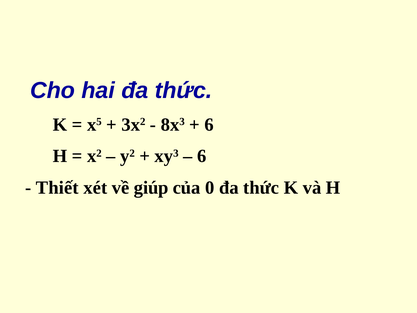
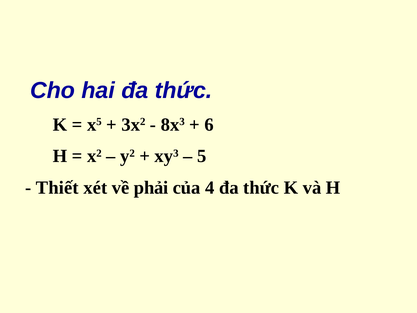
6 at (202, 156): 6 -> 5
giúp: giúp -> phải
0: 0 -> 4
